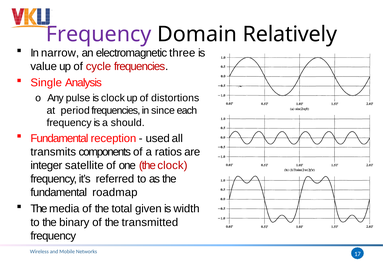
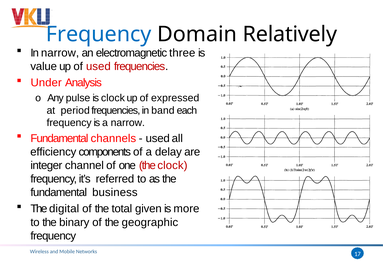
Frequency at (99, 34) colour: purple -> blue
of cycle: cycle -> used
Single: Single -> Under
distortions: distortions -> expressed
since: since -> band
a should: should -> narrow
reception: reception -> channels
transmits: transmits -> efficiency
ratios: ratios -> delay
satellite: satellite -> channel
roadmap: roadmap -> business
media: media -> digital
width: width -> more
transmitted: transmitted -> geographic
